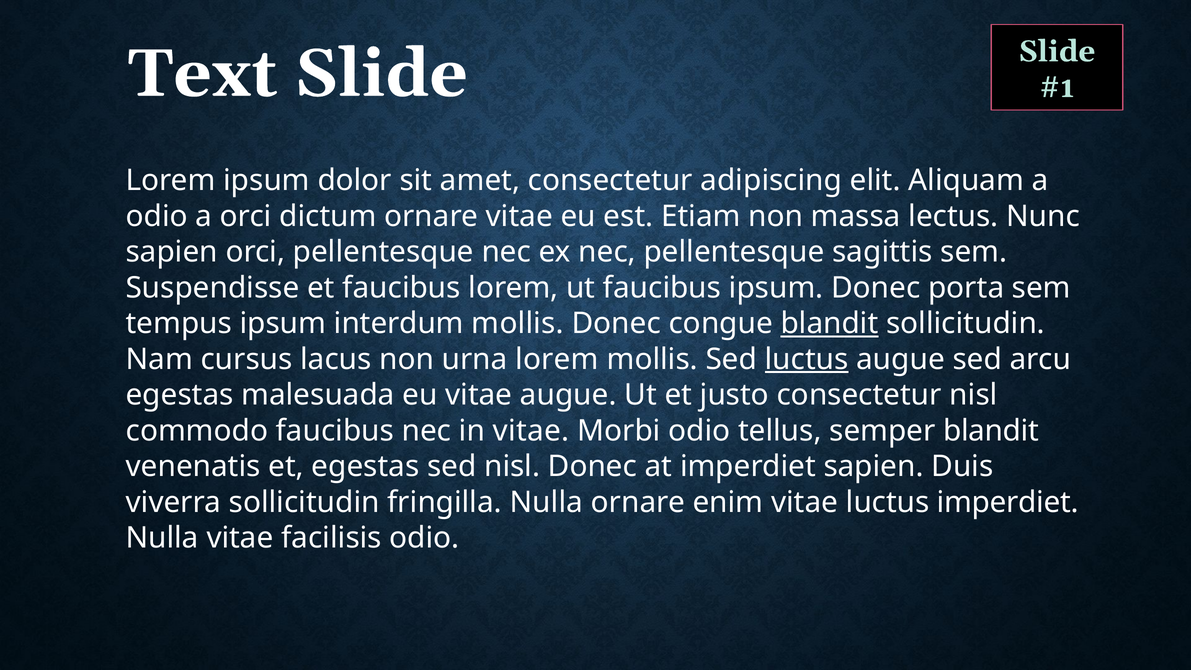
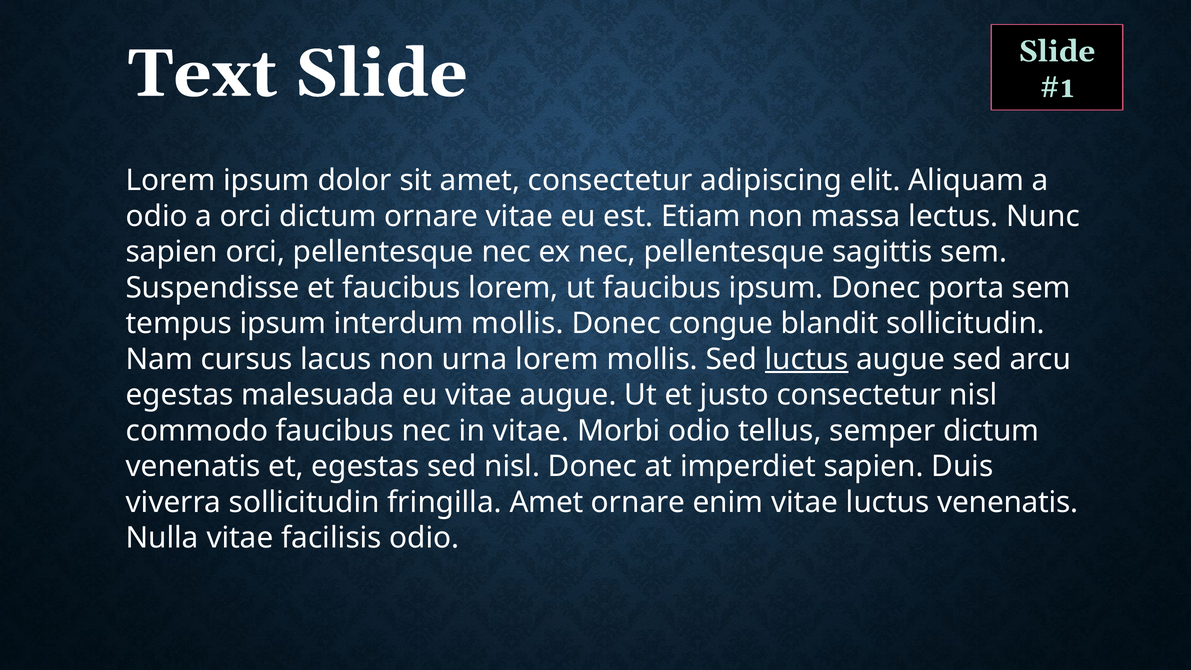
blandit at (830, 324) underline: present -> none
semper blandit: blandit -> dictum
fringilla Nulla: Nulla -> Amet
luctus imperdiet: imperdiet -> venenatis
